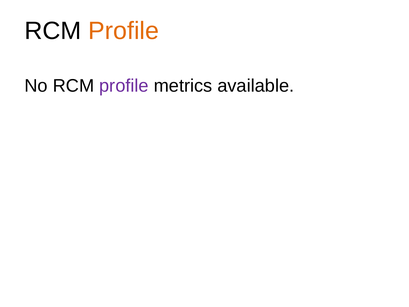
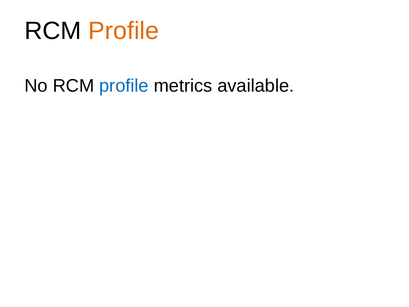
profile at (124, 86) colour: purple -> blue
